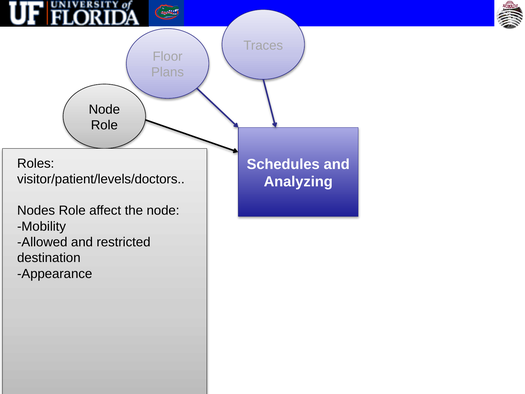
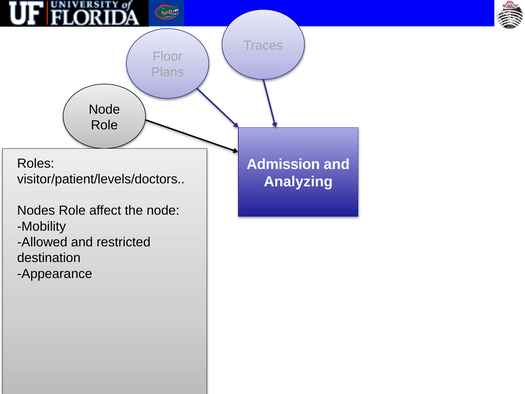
Schedules: Schedules -> Admission
